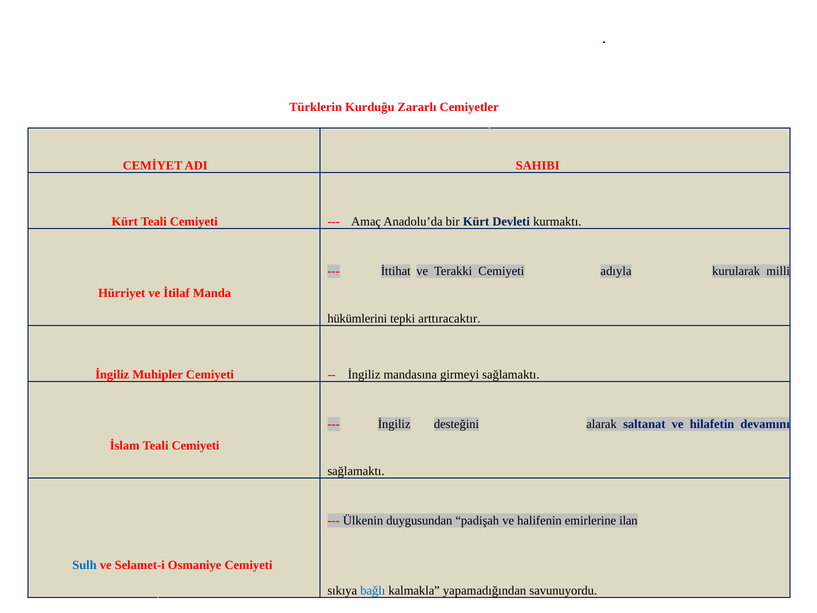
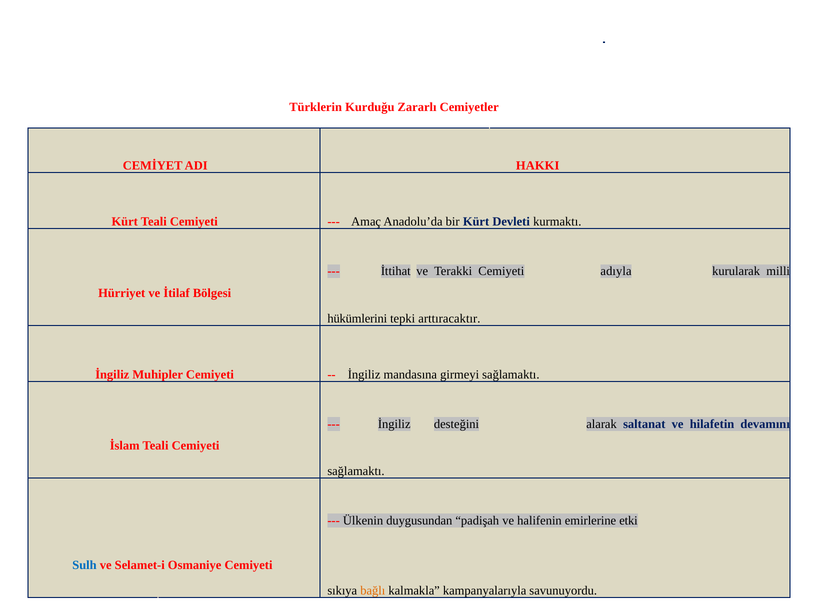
SAHIBI: SAHIBI -> HAKKI
Manda: Manda -> Bölgesi
ilan: ilan -> etki
bağlı colour: blue -> orange
yapamadığından: yapamadığından -> kampanyalarıyla
